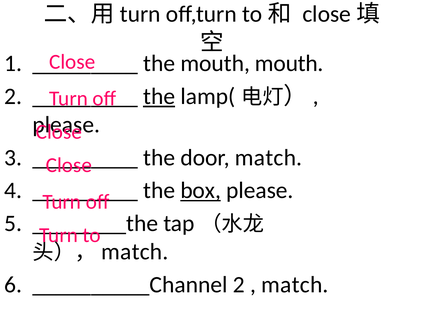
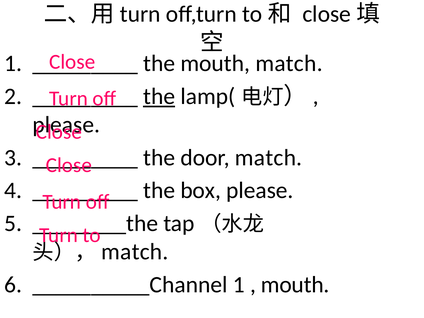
mouth mouth: mouth -> match
box underline: present -> none
__________Channel 2: 2 -> 1
match at (295, 285): match -> mouth
